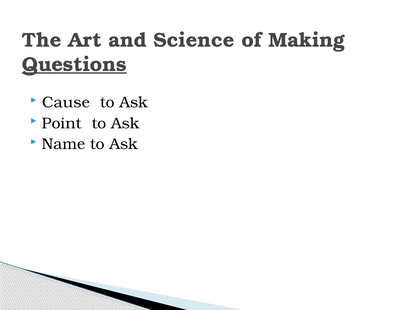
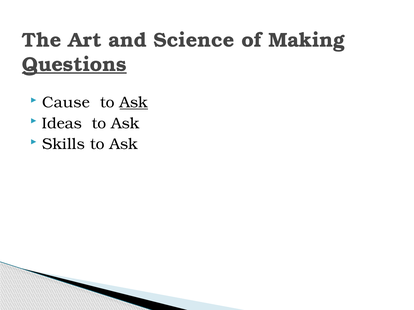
Ask at (134, 102) underline: none -> present
Point: Point -> Ideas
Name: Name -> Skills
